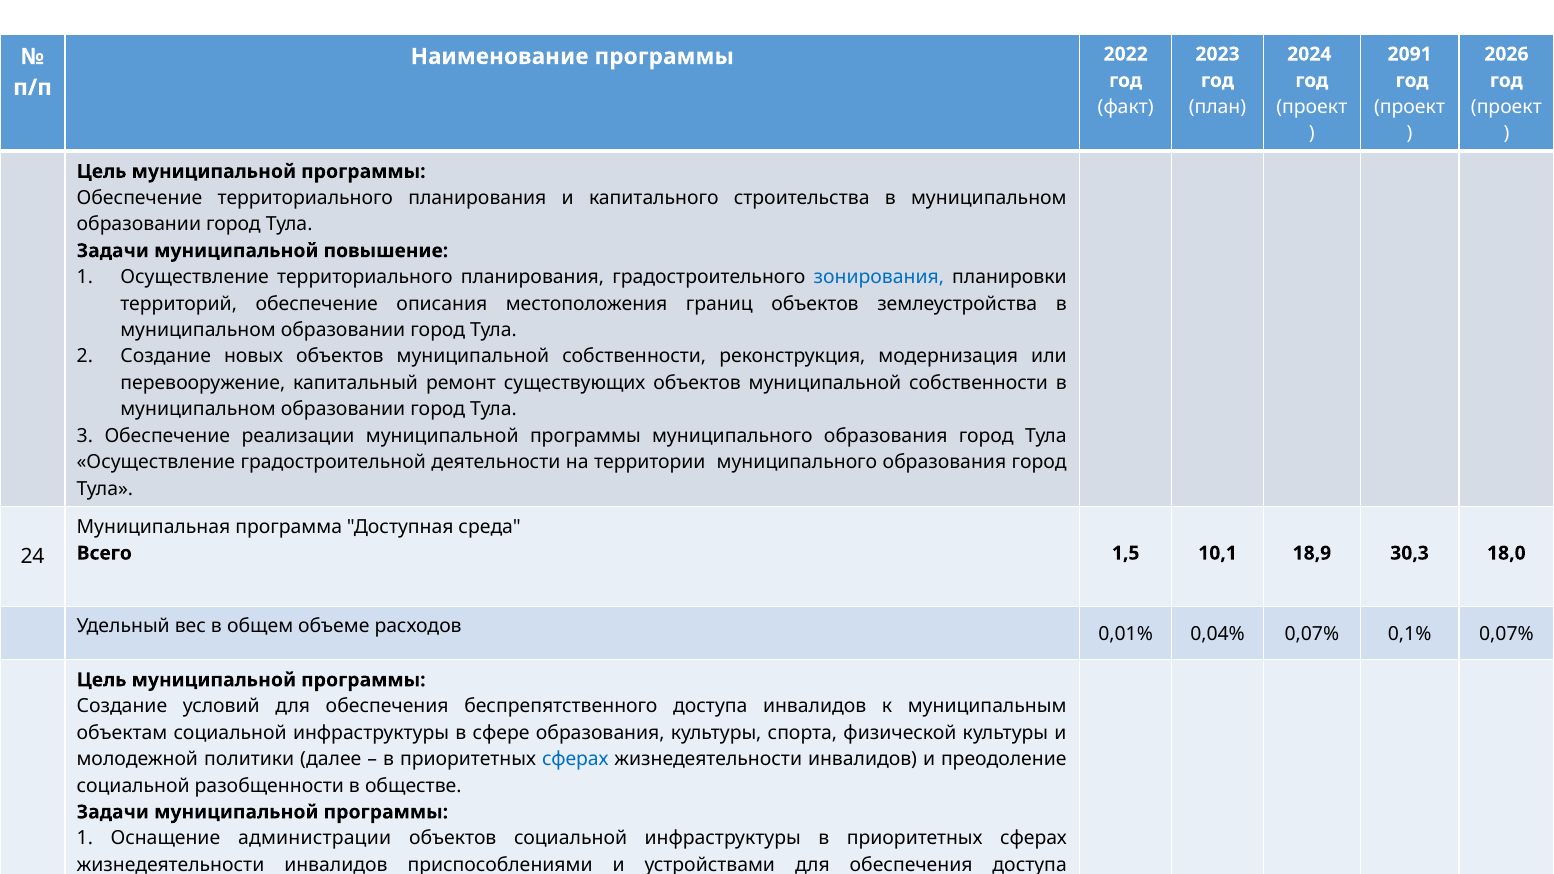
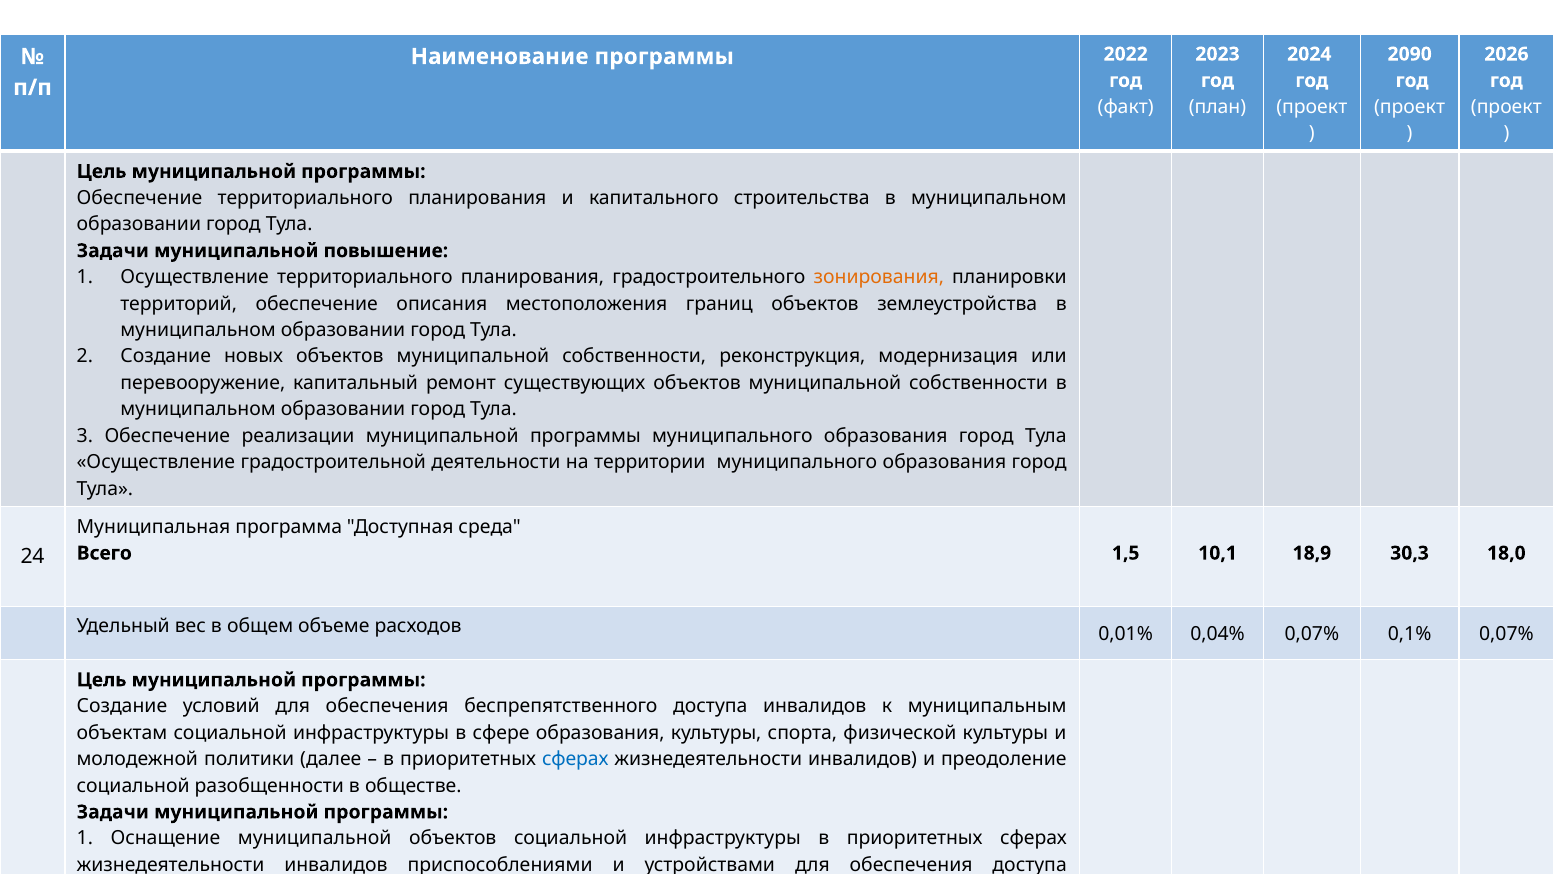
2091: 2091 -> 2090
зонирования colour: blue -> orange
Оснащение администрации: администрации -> муниципальной
